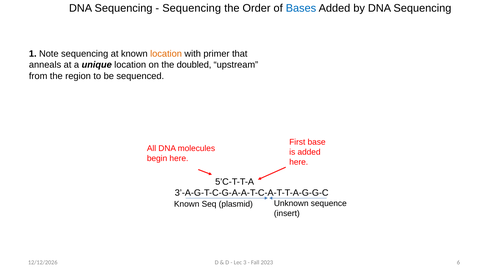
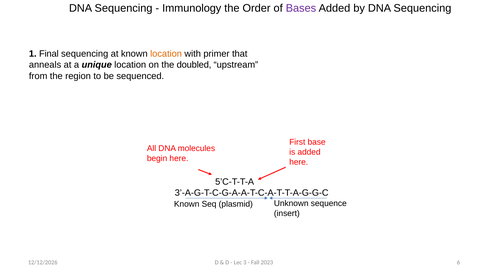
Sequencing at (192, 8): Sequencing -> Immunology
Bases colour: blue -> purple
Note: Note -> Final
